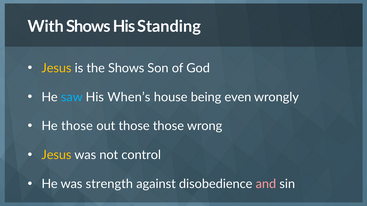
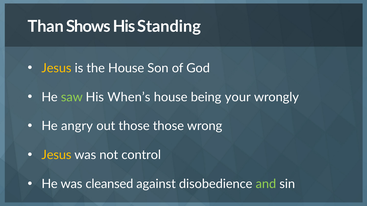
With: With -> Than
the Shows: Shows -> House
saw colour: light blue -> light green
even: even -> your
He those: those -> angry
strength: strength -> cleansed
and colour: pink -> light green
